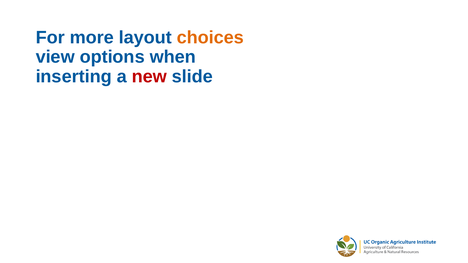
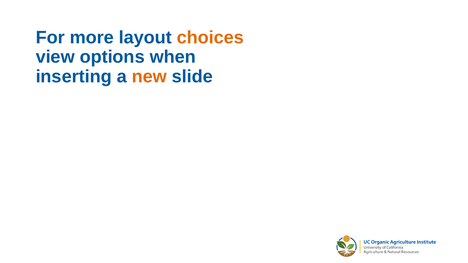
new colour: red -> orange
